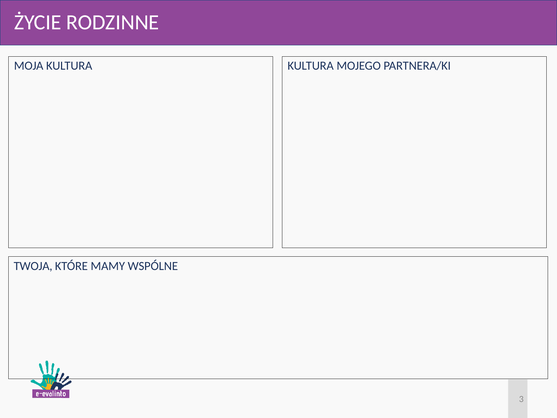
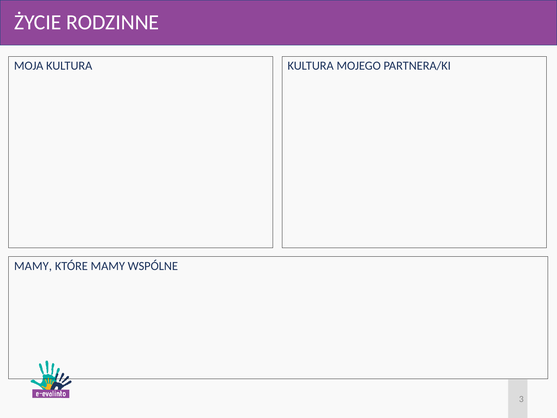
TWOJA at (33, 266): TWOJA -> MAMY
